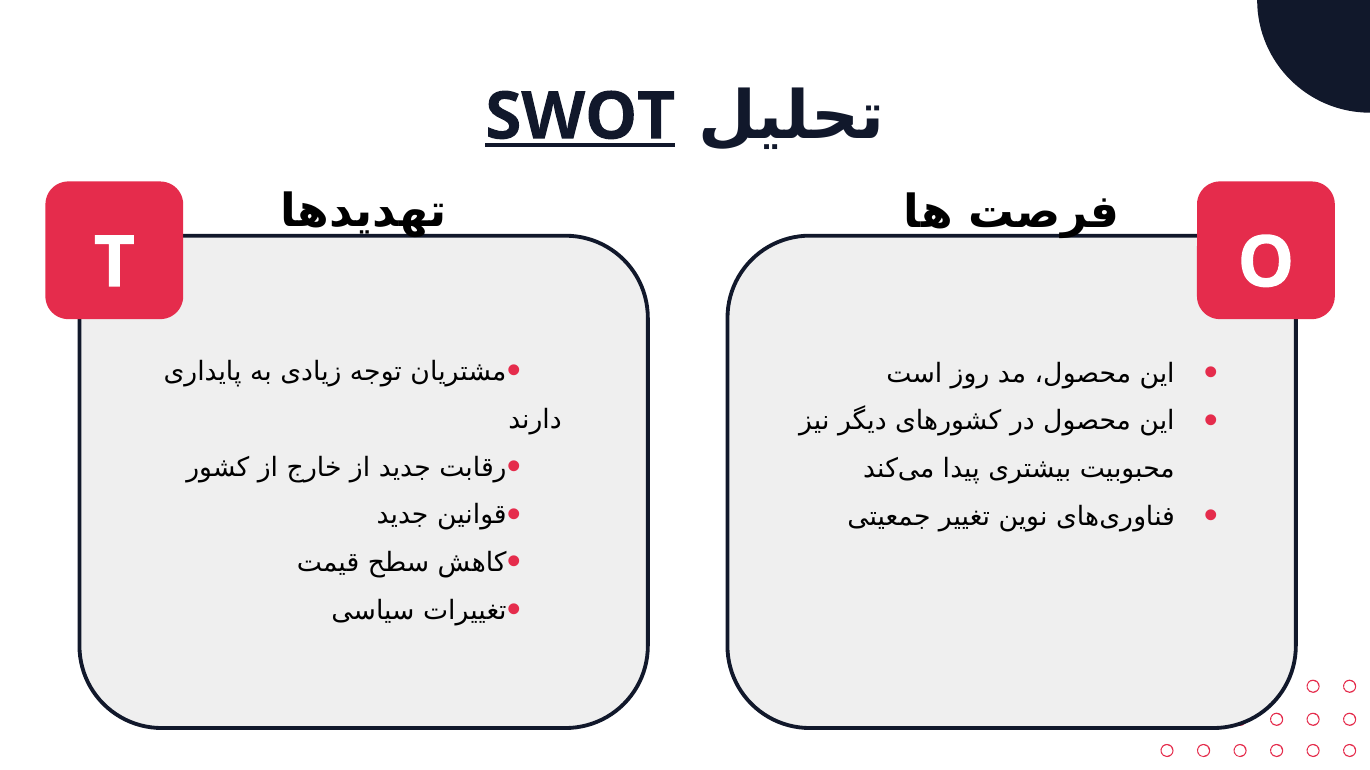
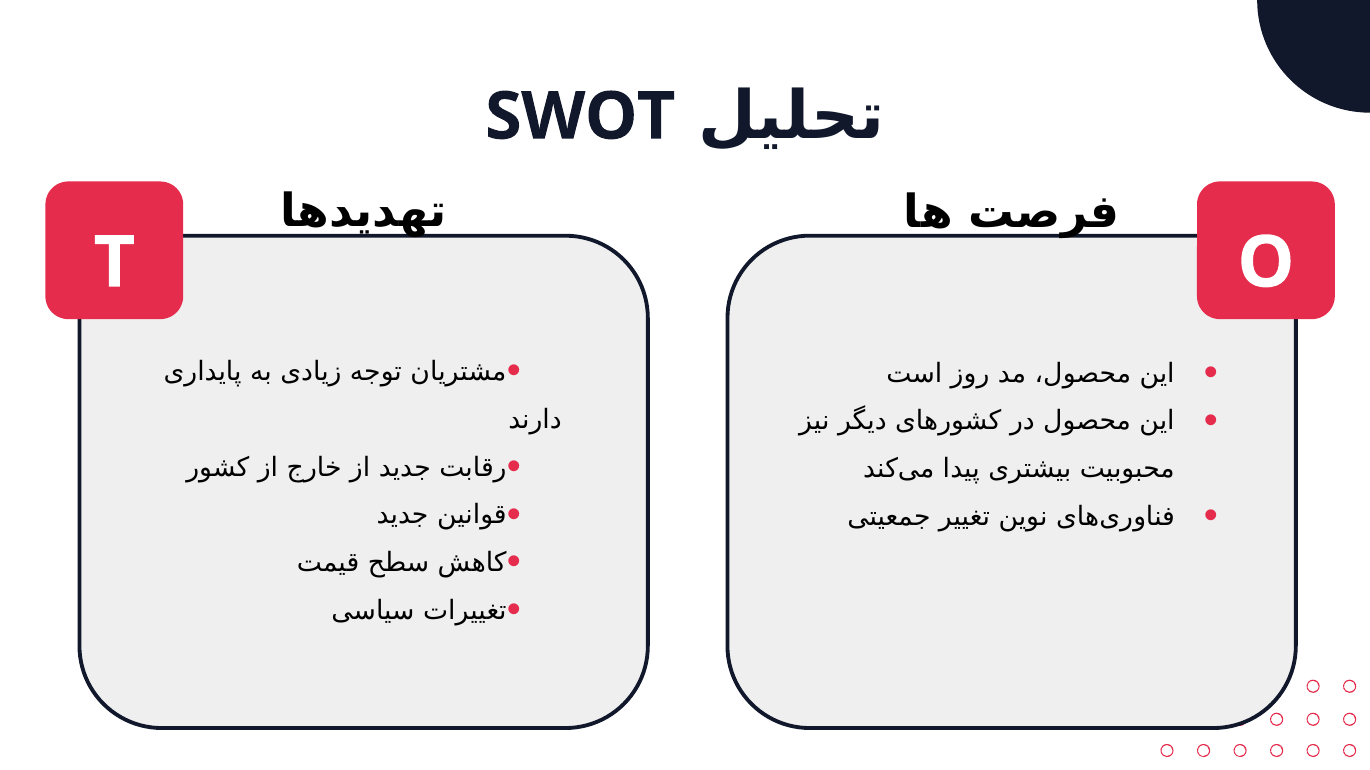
SWOT underline: present -> none
